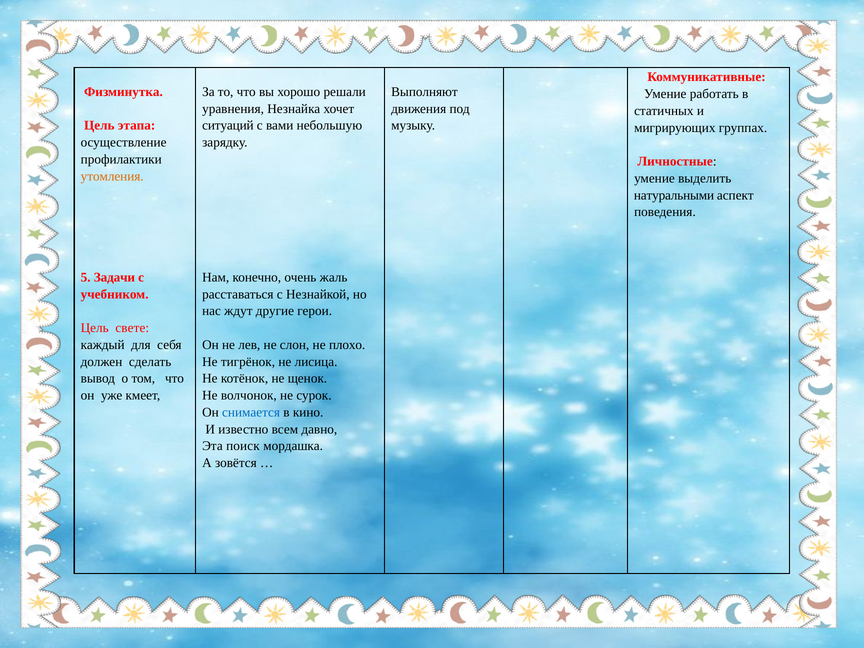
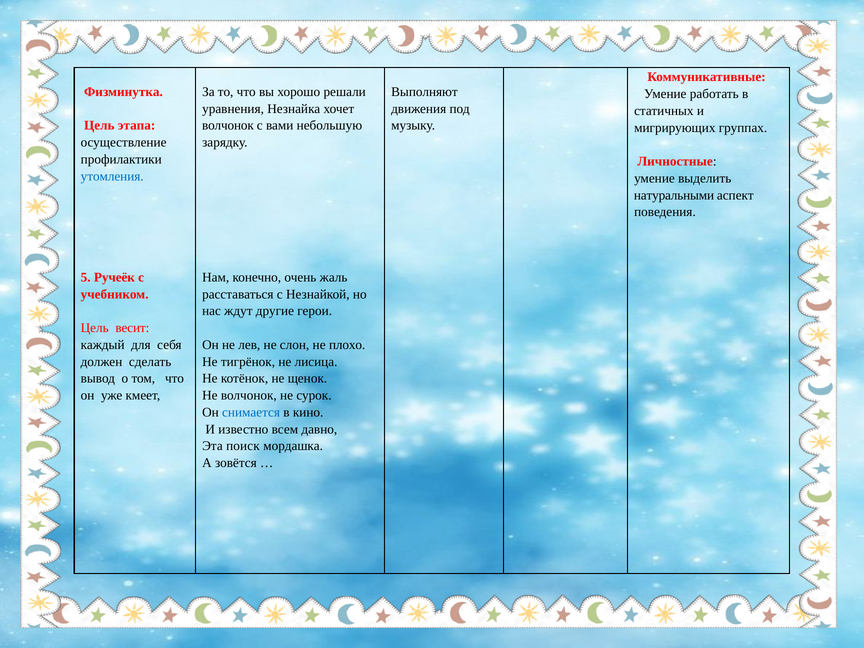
ситуаций at (228, 126): ситуаций -> волчонок
утомления colour: orange -> blue
Задачи: Задачи -> Ручеёк
свете: свете -> весит
